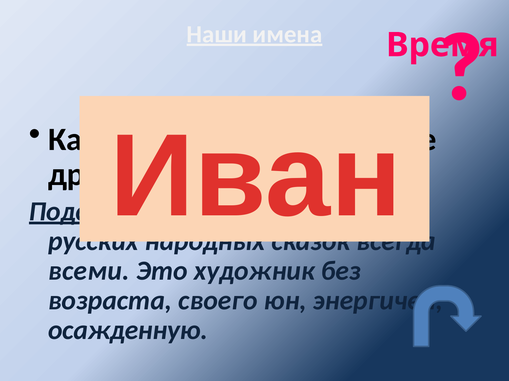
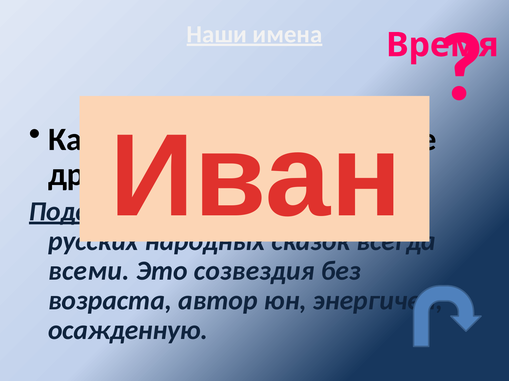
художник: художник -> созвездия
своего: своего -> автор
